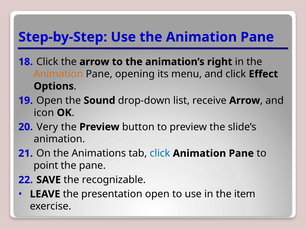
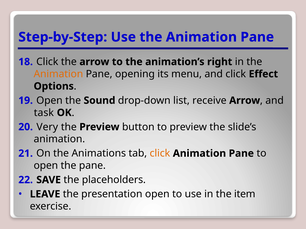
icon: icon -> task
click at (160, 154) colour: blue -> orange
point at (46, 166): point -> open
recognizable: recognizable -> placeholders
